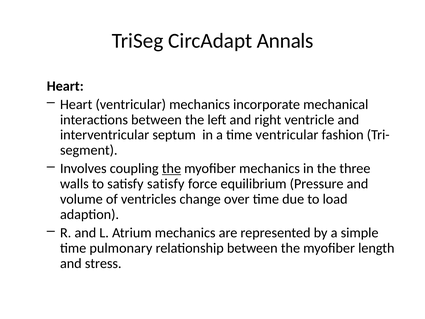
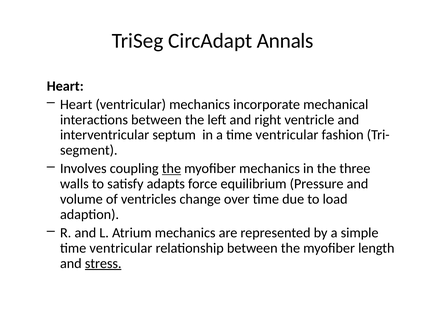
satisfy satisfy: satisfy -> adapts
pulmonary at (121, 248): pulmonary -> ventricular
stress underline: none -> present
